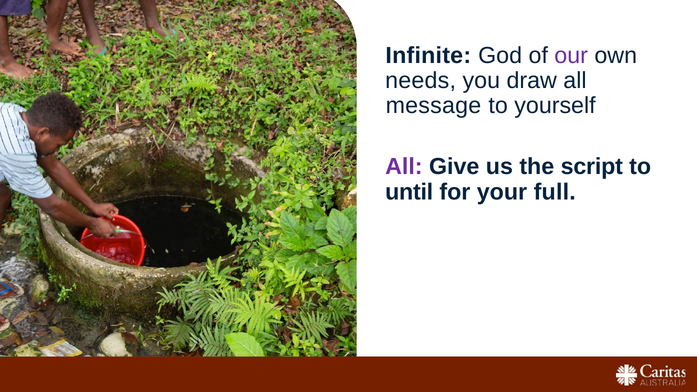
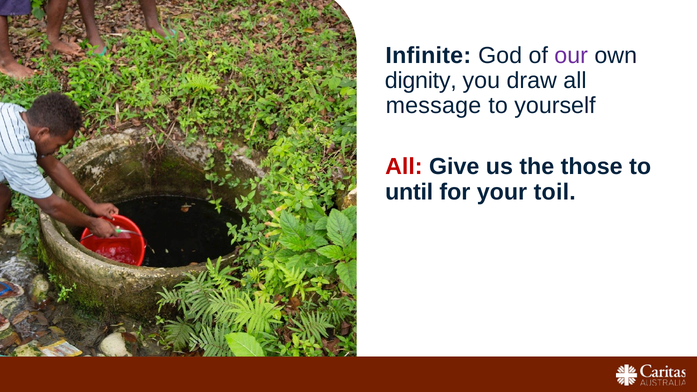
needs: needs -> dignity
All at (404, 167) colour: purple -> red
script: script -> those
full: full -> toil
